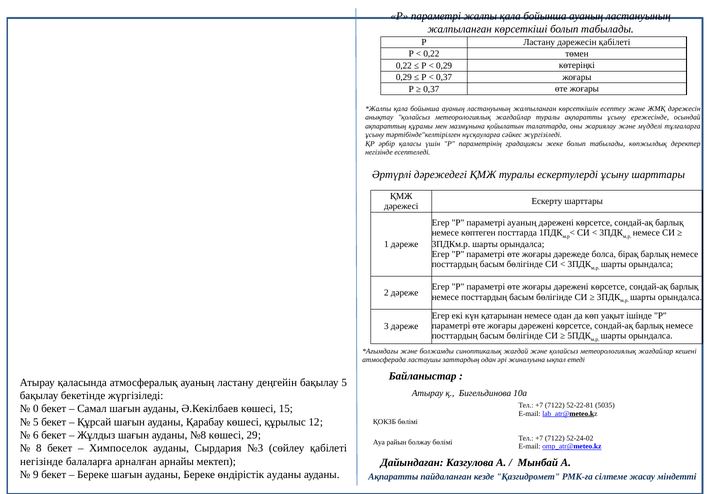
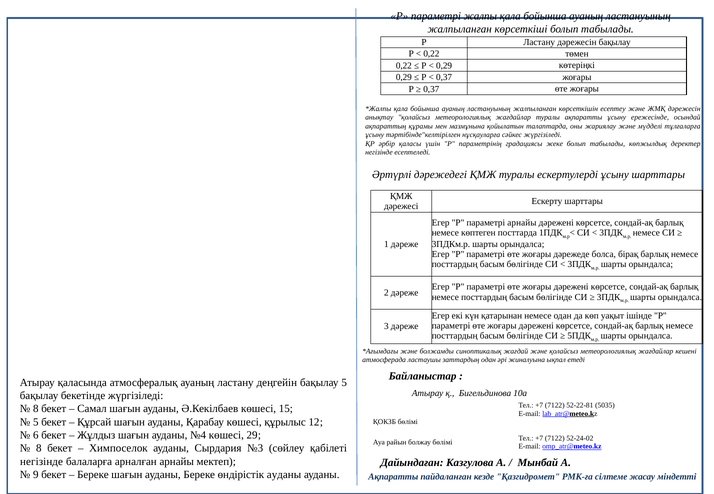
дәрежесін қабілеті: қабілеті -> бақылау
параметрі ауаның: ауаның -> арнайы
0 at (36, 409): 0 -> 8
№8: №8 -> №4
